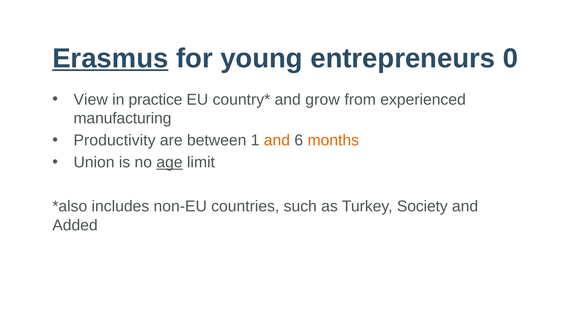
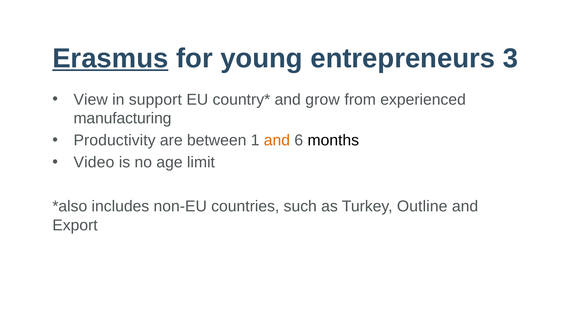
0: 0 -> 3
practice: practice -> support
months colour: orange -> black
Union: Union -> Video
age underline: present -> none
Society: Society -> Outline
Added: Added -> Export
